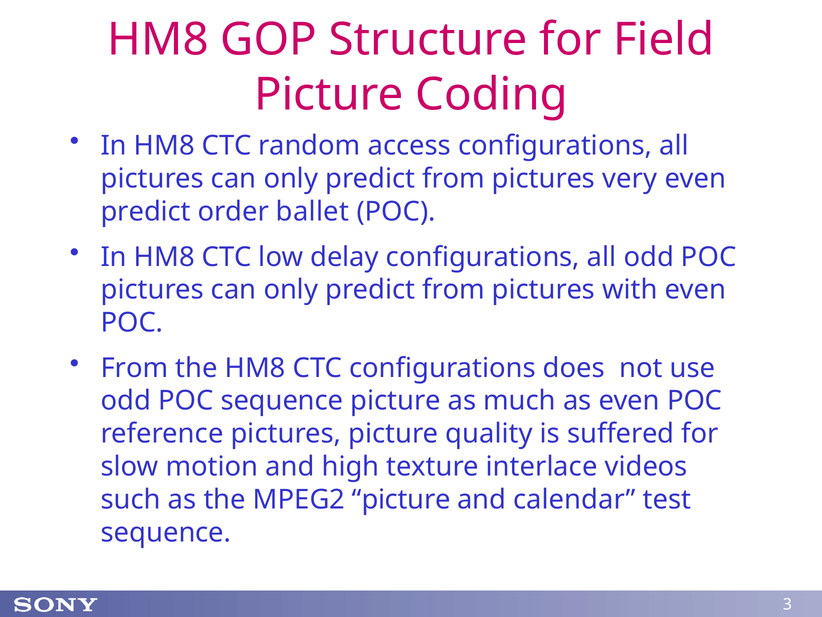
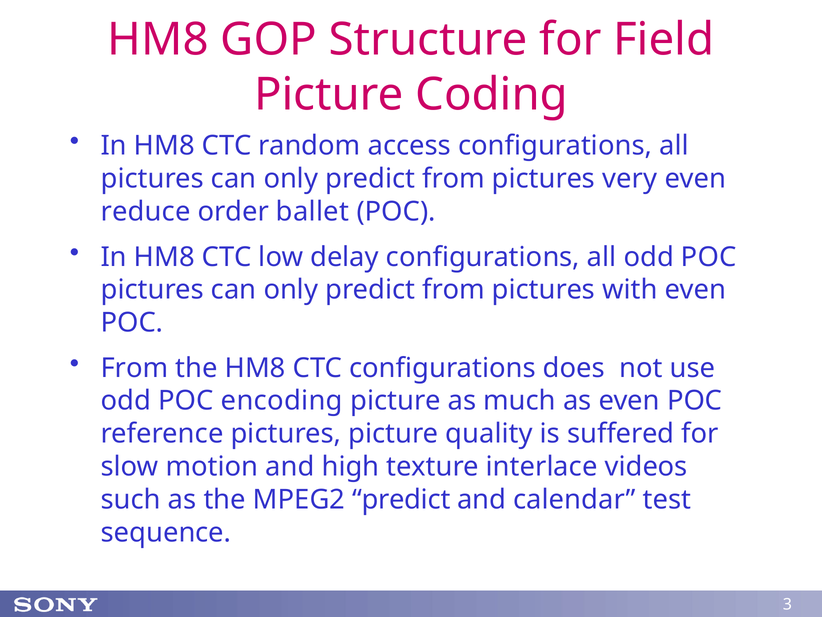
predict at (146, 212): predict -> reduce
POC sequence: sequence -> encoding
MPEG2 picture: picture -> predict
